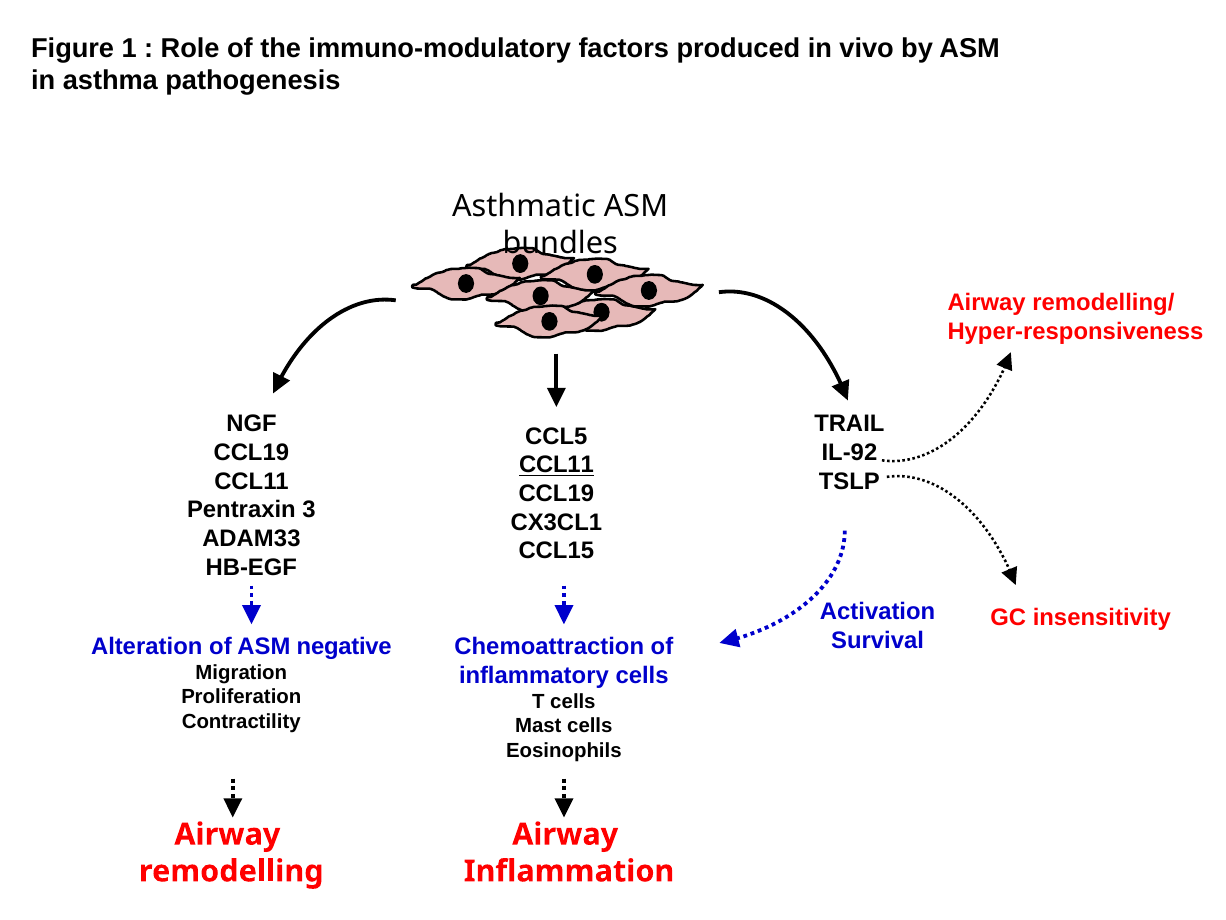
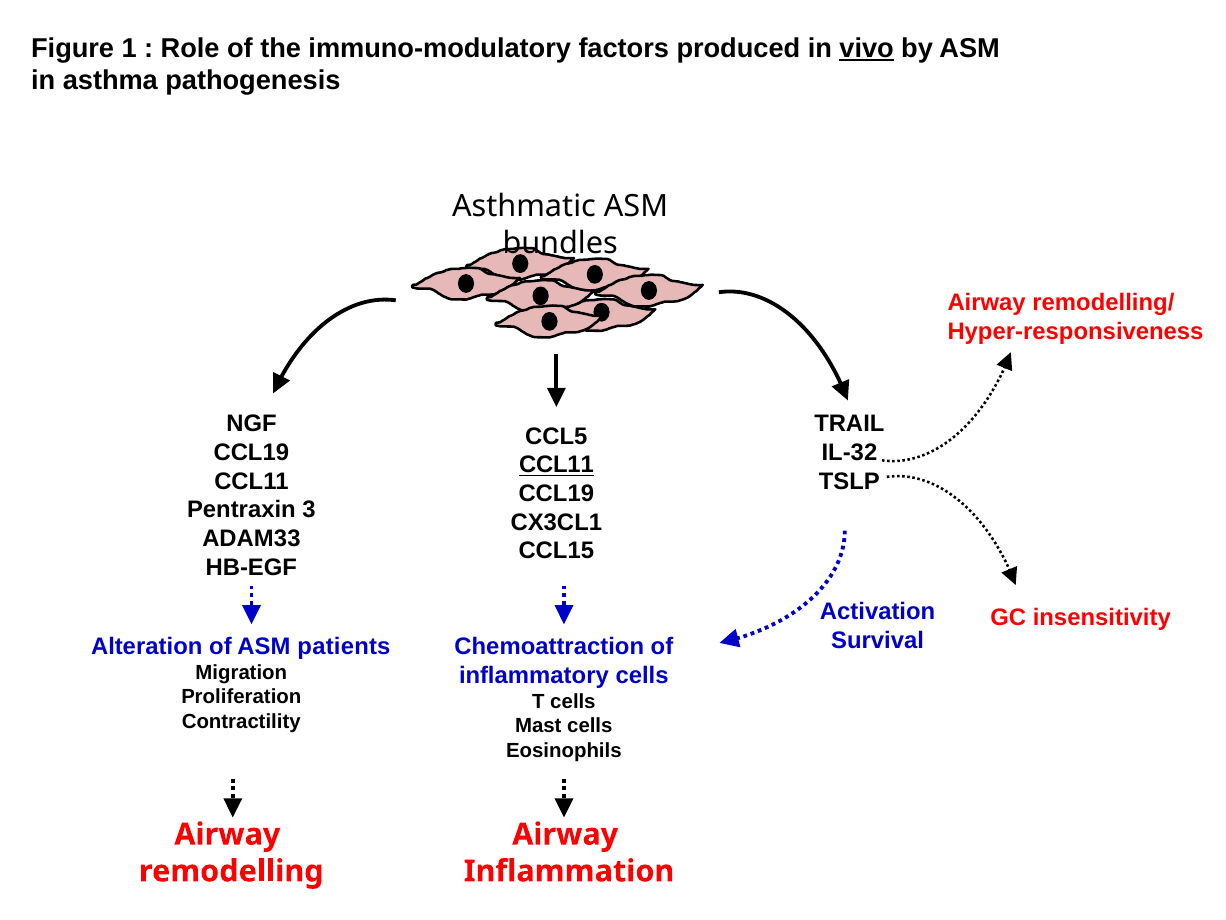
vivo underline: none -> present
IL-92: IL-92 -> IL-32
negative: negative -> patients
